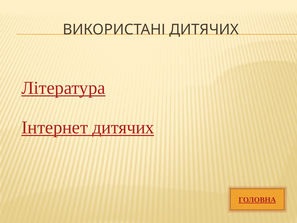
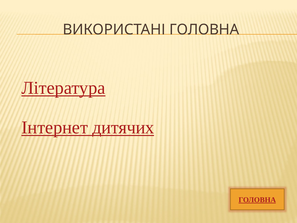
ВИКОРИСТАНІ ДИТЯЧИХ: ДИТЯЧИХ -> ГОЛОВНА
